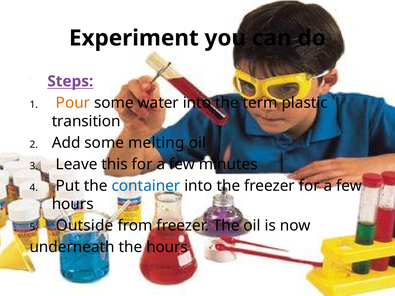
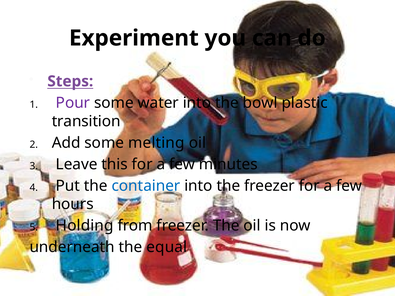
Pour colour: orange -> purple
term: term -> bowl
Outside: Outside -> Holding
the hours: hours -> equal
